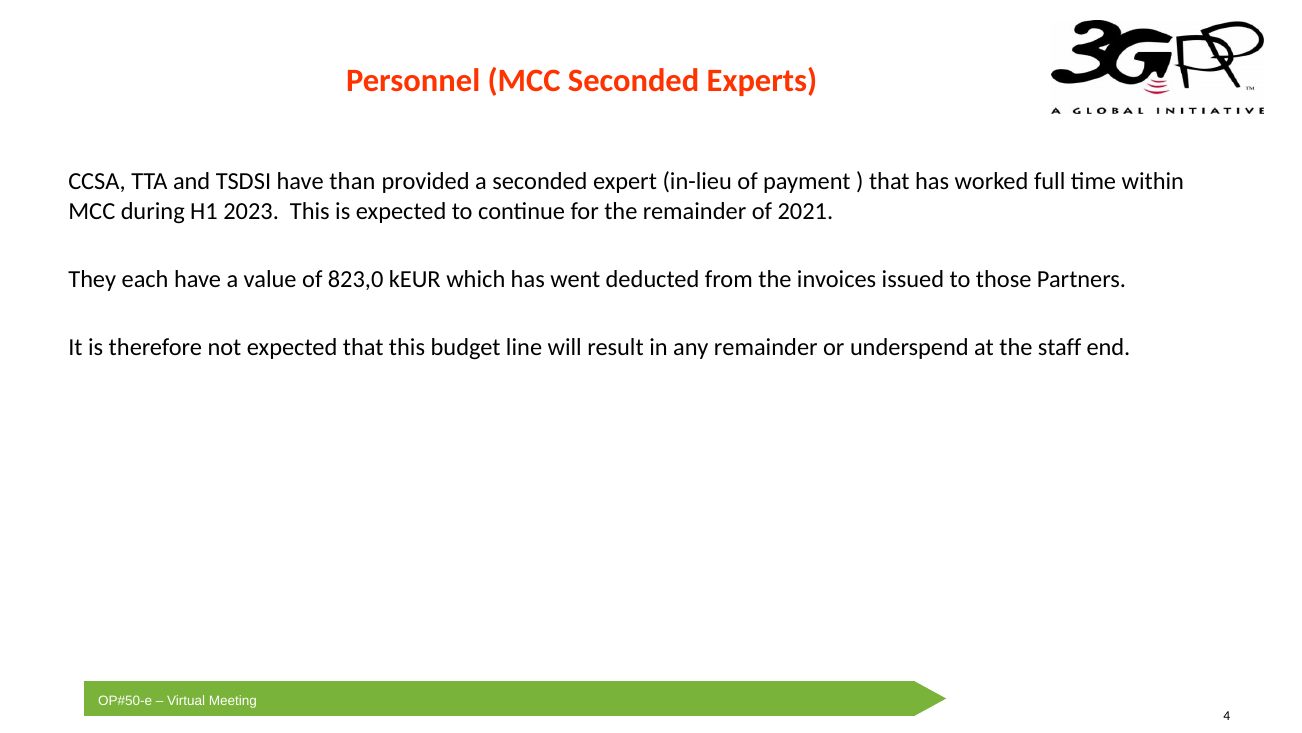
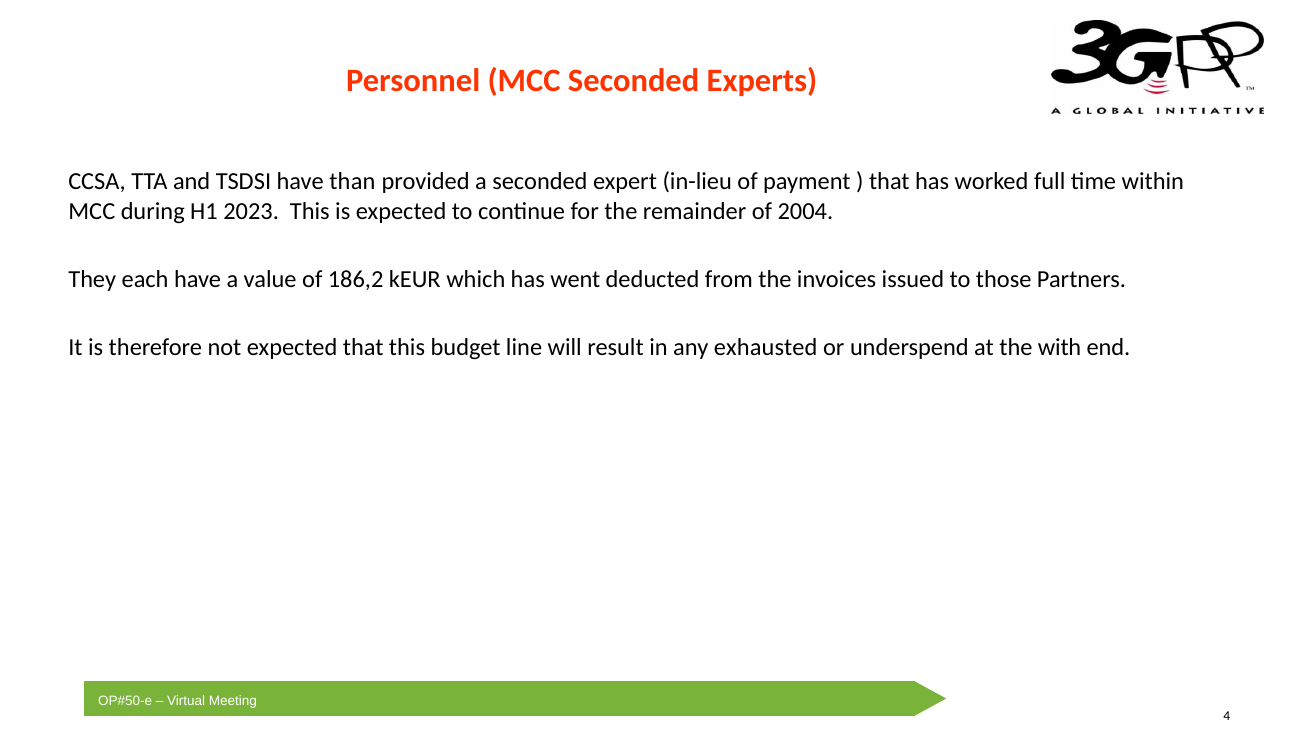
2021: 2021 -> 2004
823,0: 823,0 -> 186,2
any remainder: remainder -> exhausted
staff: staff -> with
